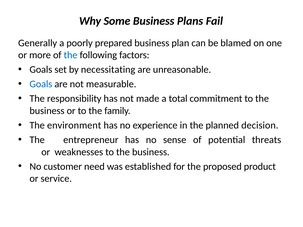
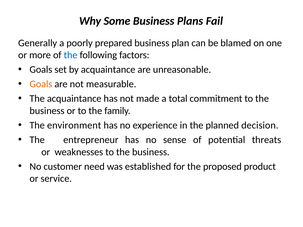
by necessitating: necessitating -> acquaintance
Goals at (41, 84) colour: blue -> orange
The responsibility: responsibility -> acquaintance
